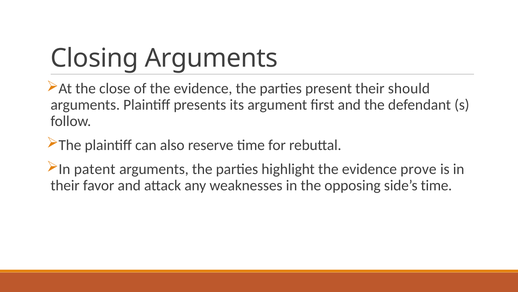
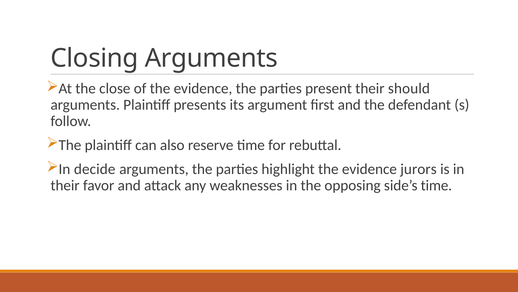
patent: patent -> decide
prove: prove -> jurors
